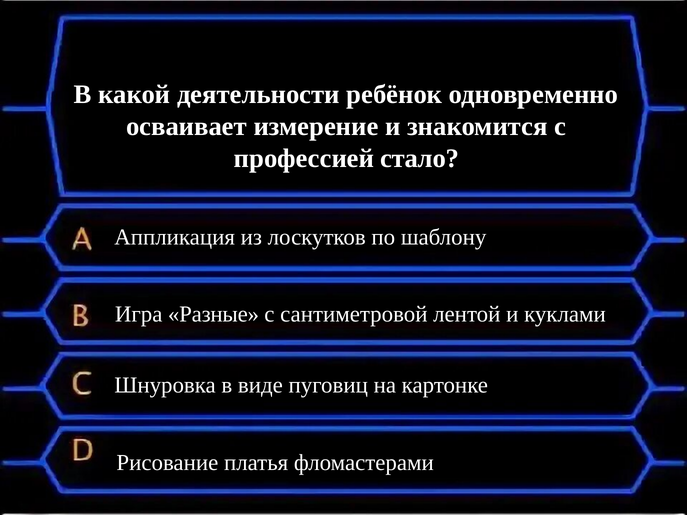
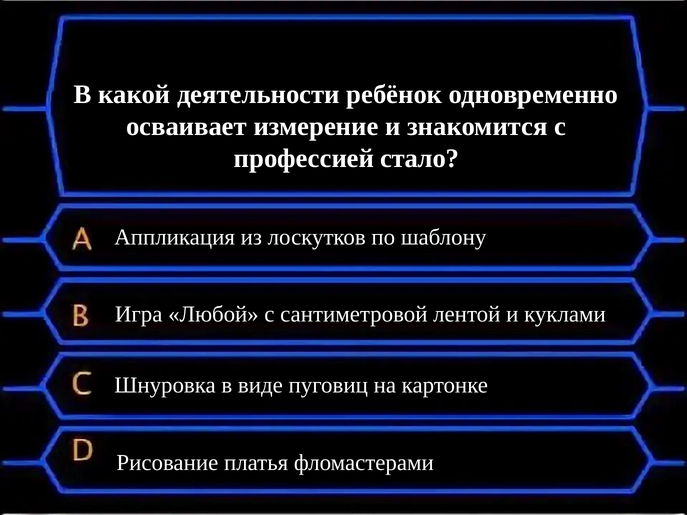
Разные: Разные -> Любой
